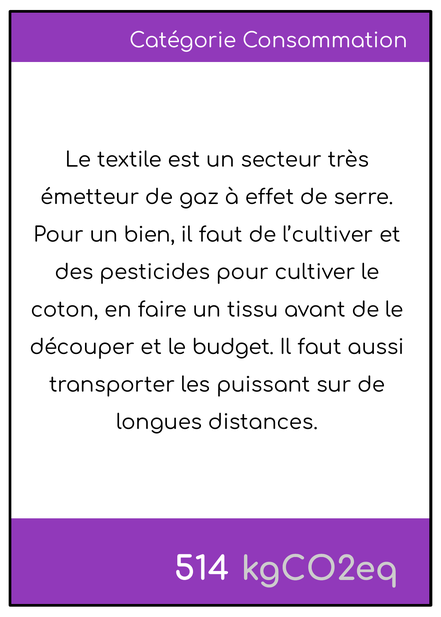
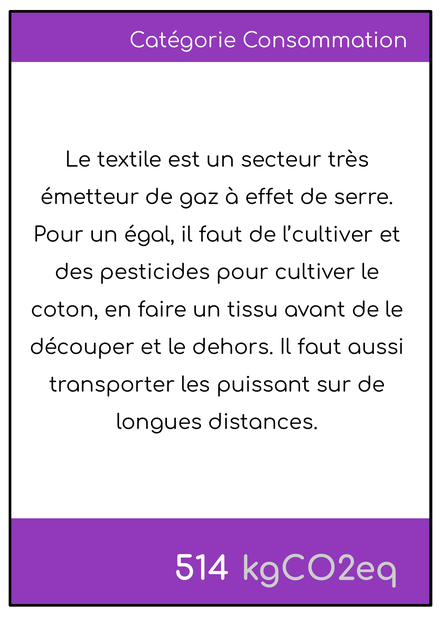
bien: bien -> égal
budget: budget -> dehors
